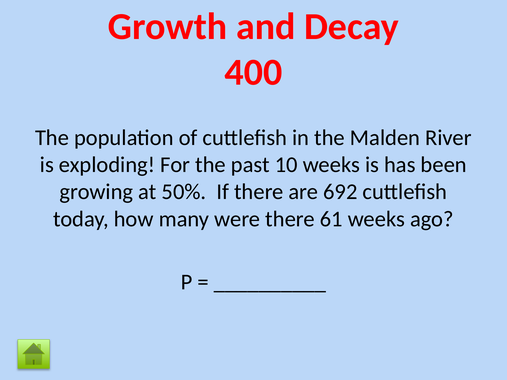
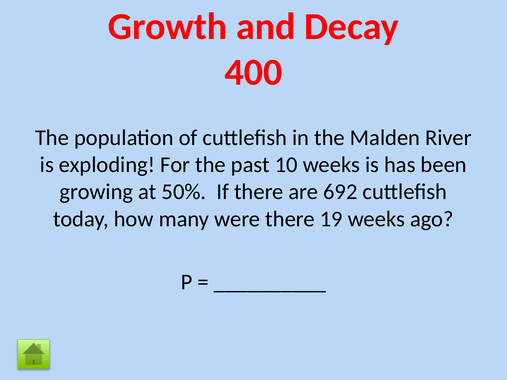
61: 61 -> 19
